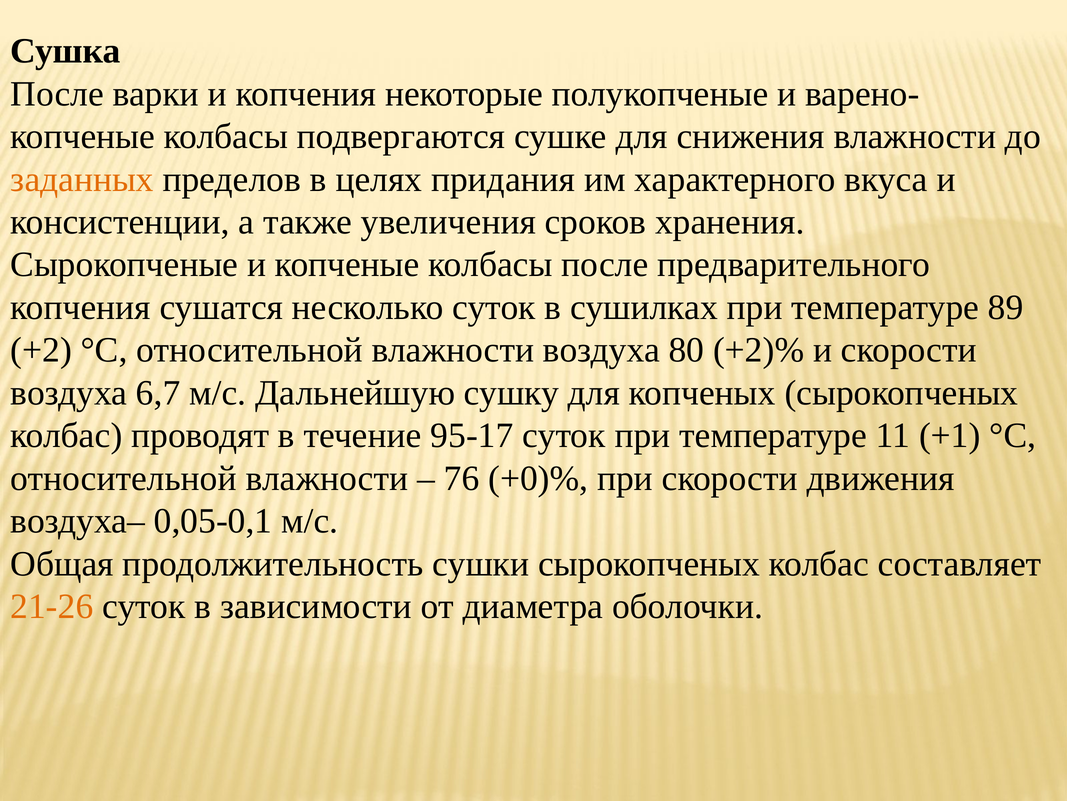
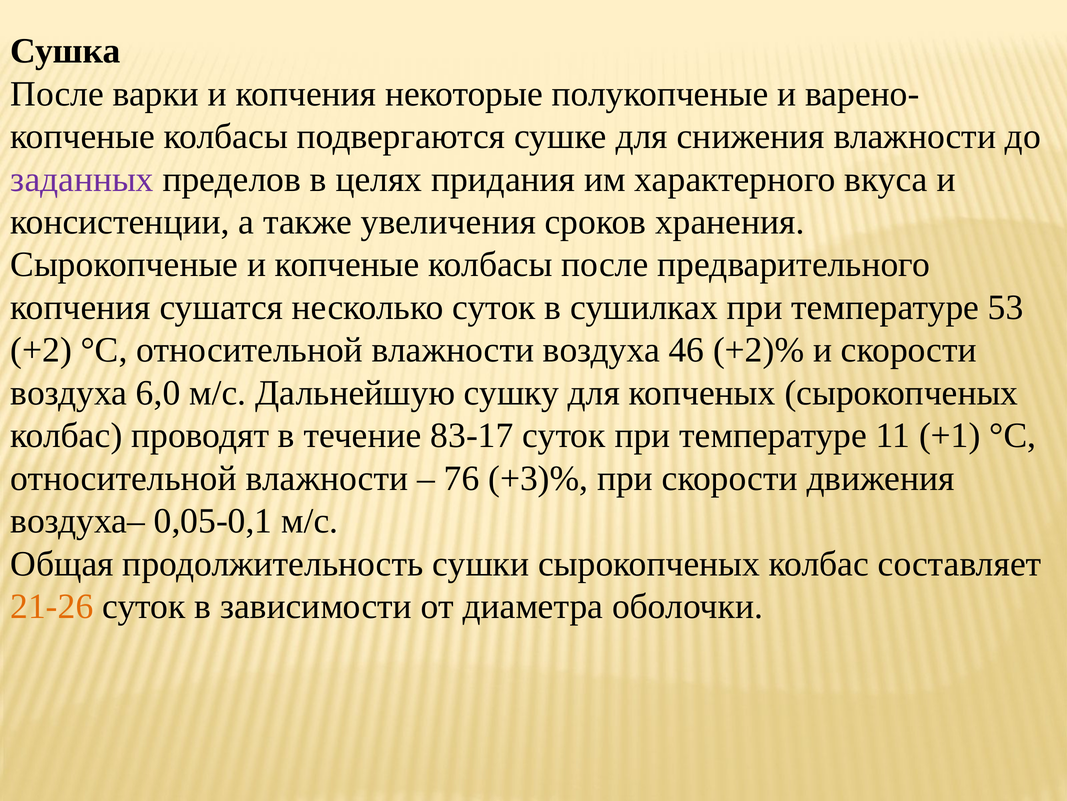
заданных colour: orange -> purple
89: 89 -> 53
80: 80 -> 46
6,7: 6,7 -> 6,0
95-17: 95-17 -> 83-17
+0)%: +0)% -> +3)%
